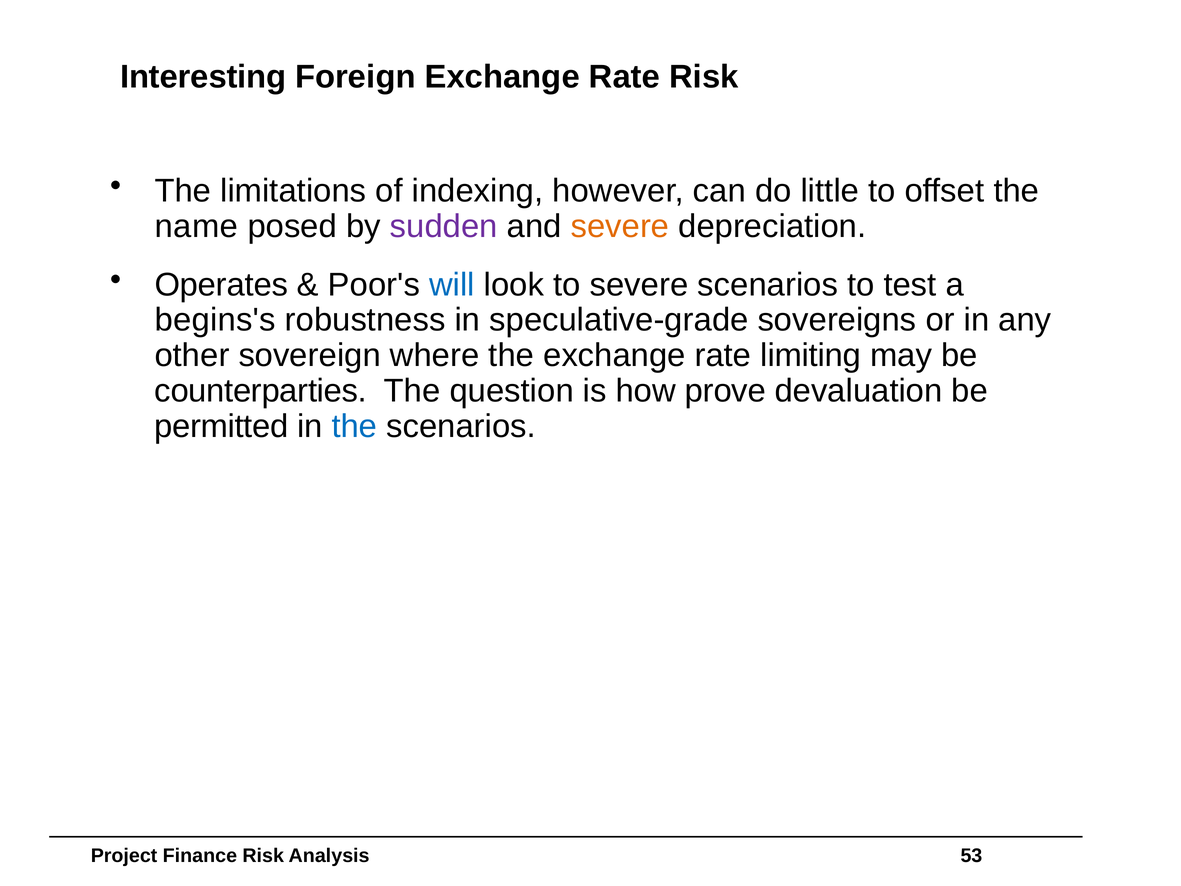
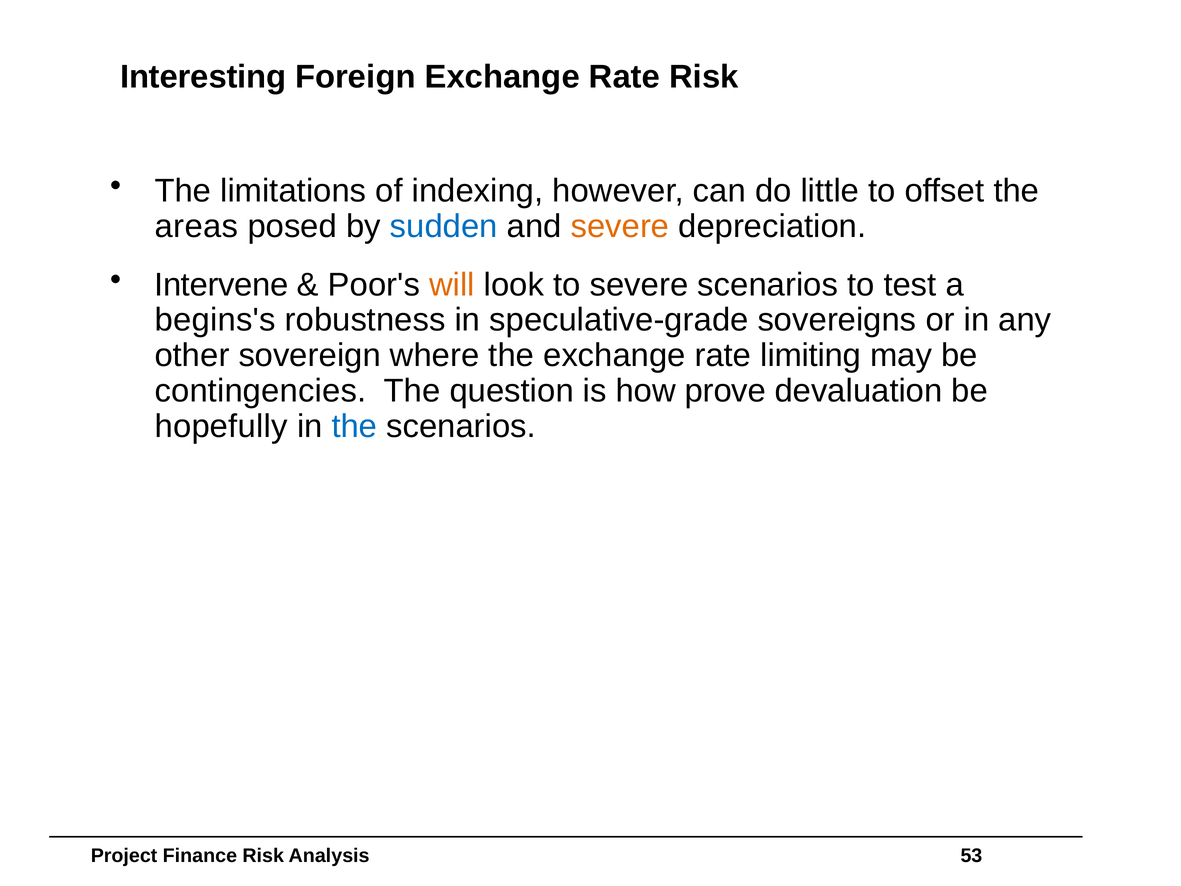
name: name -> areas
sudden colour: purple -> blue
Operates: Operates -> Intervene
will colour: blue -> orange
counterparties: counterparties -> contingencies
permitted: permitted -> hopefully
